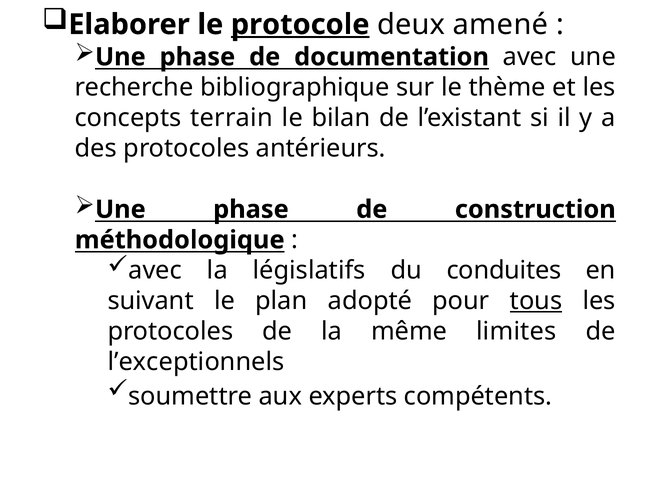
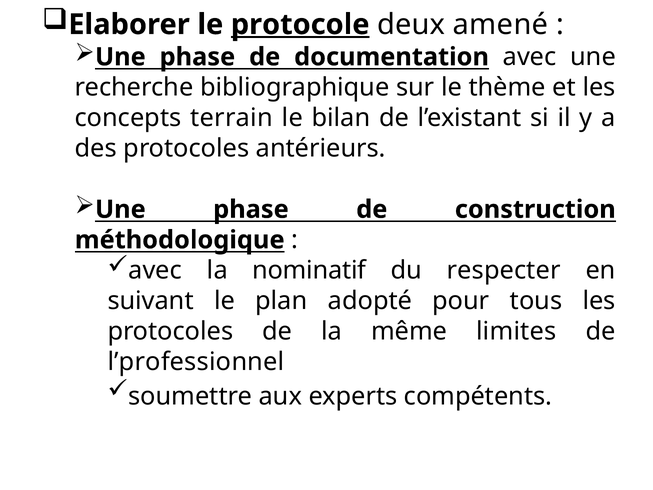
législatifs: législatifs -> nominatif
conduites: conduites -> respecter
tous underline: present -> none
l’exceptionnels: l’exceptionnels -> l’professionnel
